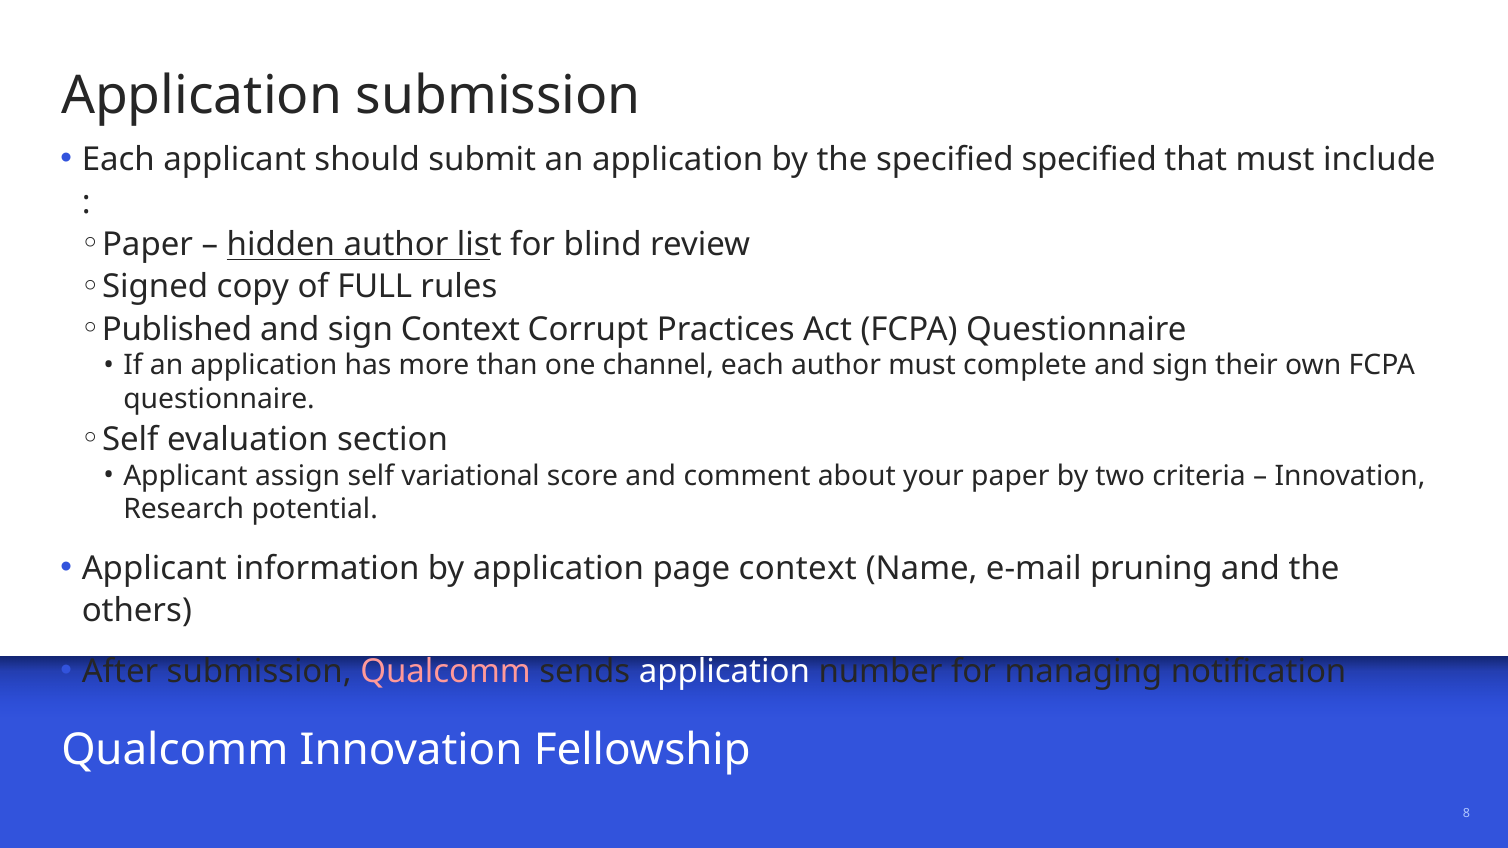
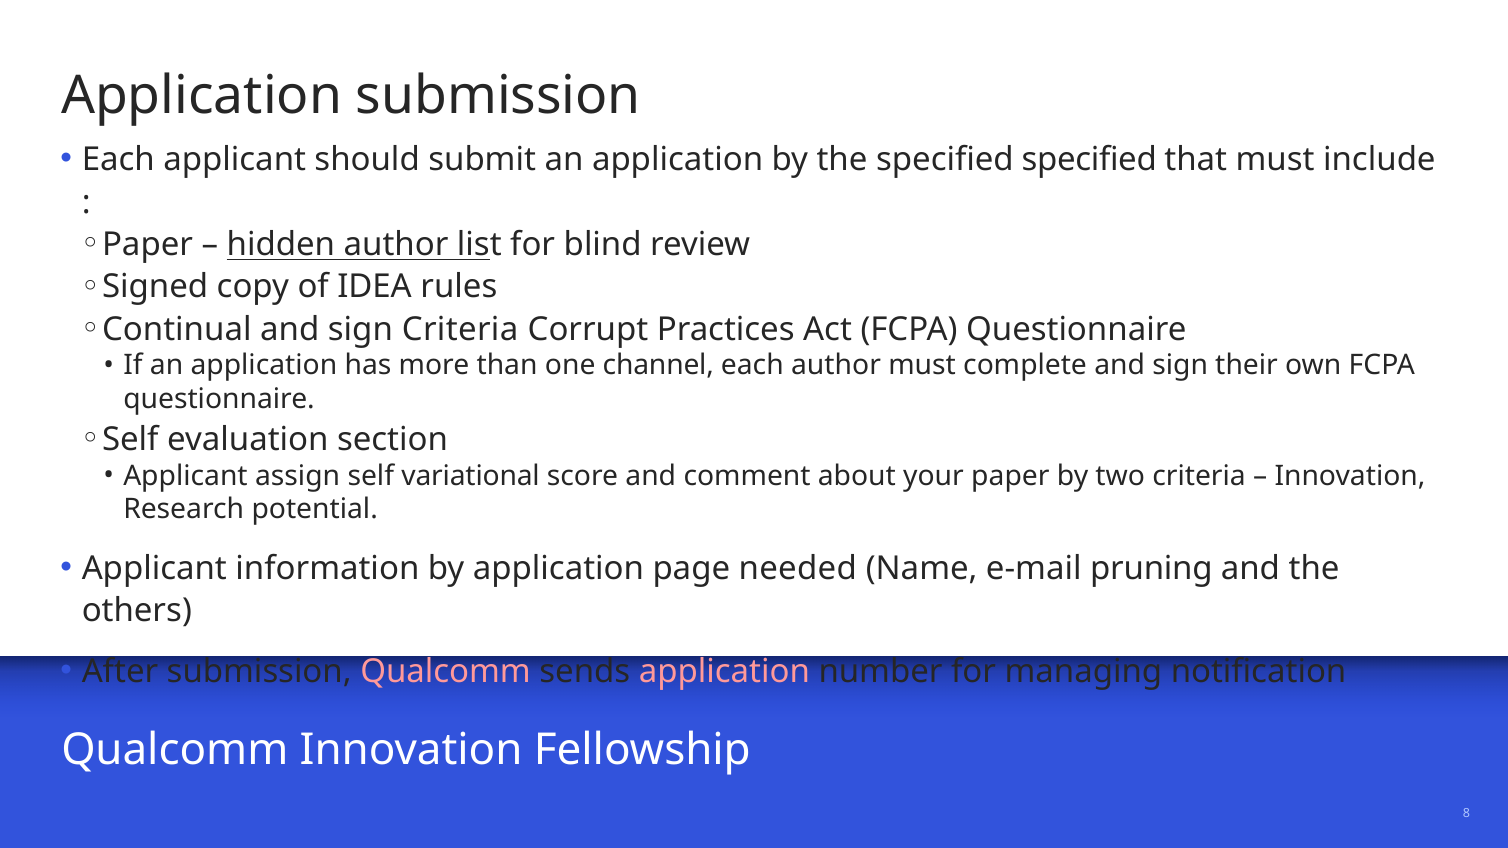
FULL: FULL -> IDEA
Published: Published -> Continual
sign Context: Context -> Criteria
page context: context -> needed
application at (724, 672) colour: white -> pink
